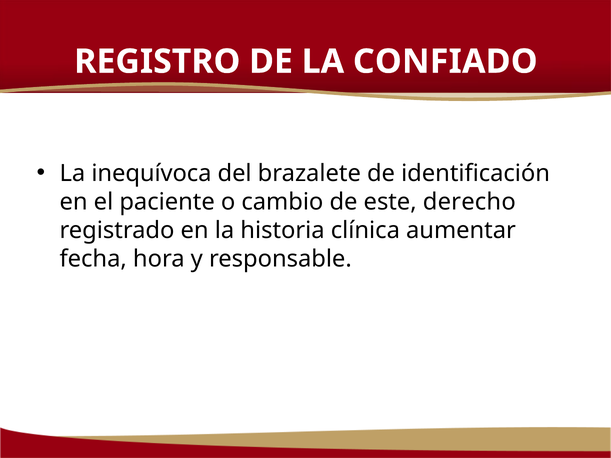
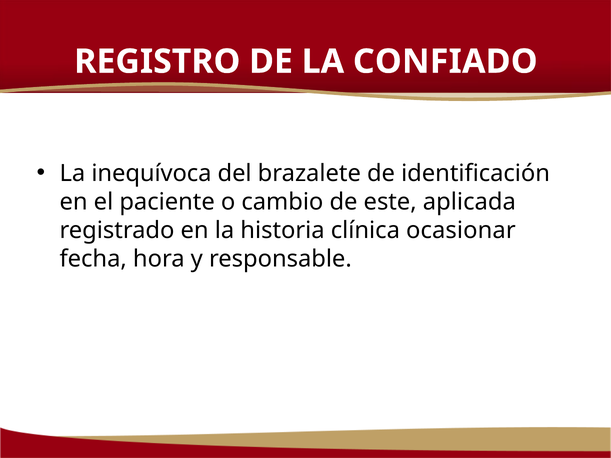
derecho: derecho -> aplicada
aumentar: aumentar -> ocasionar
